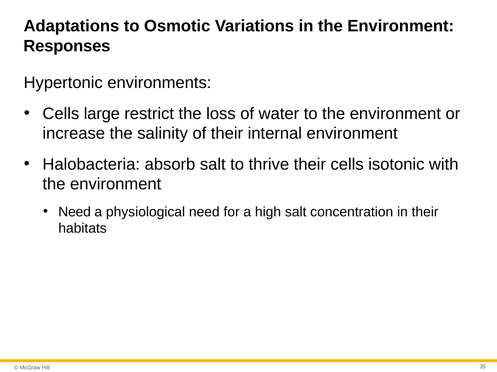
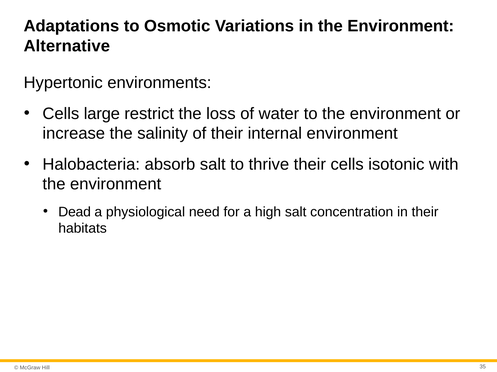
Responses: Responses -> Alternative
Need at (75, 212): Need -> Dead
